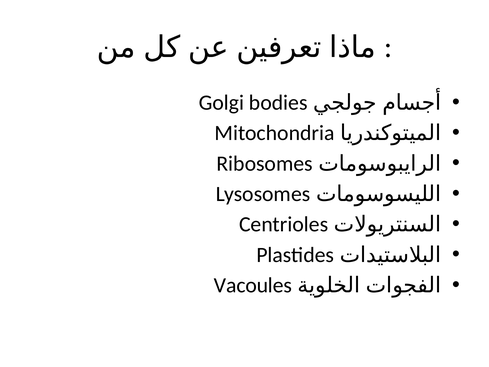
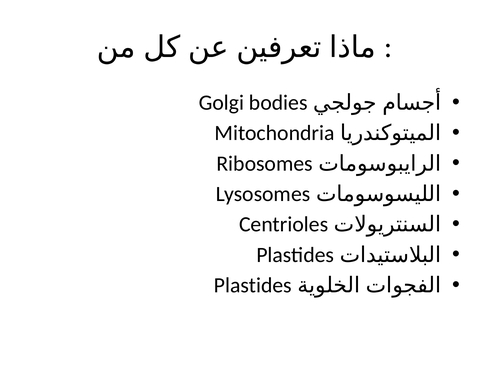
Vacoules at (253, 285): Vacoules -> Plastides
